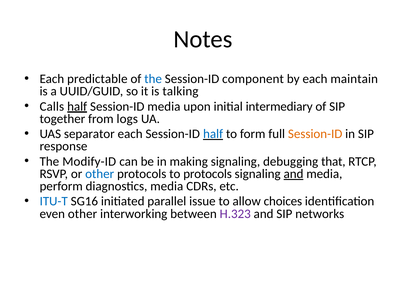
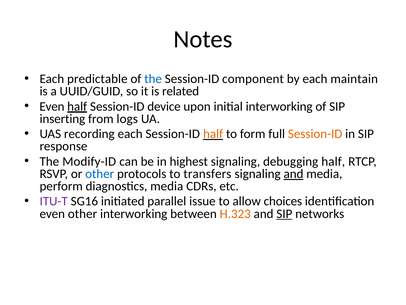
talking: talking -> related
Calls at (52, 106): Calls -> Even
Session-ID media: media -> device
initial intermediary: intermediary -> interworking
together: together -> inserting
separator: separator -> recording
half at (213, 134) colour: blue -> orange
making: making -> highest
debugging that: that -> half
to protocols: protocols -> transfers
ITU-T colour: blue -> purple
H.323 colour: purple -> orange
SIP at (284, 213) underline: none -> present
